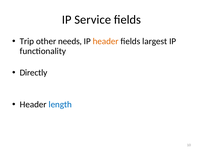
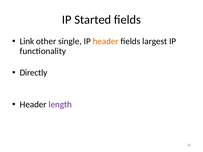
Service: Service -> Started
Trip: Trip -> Link
needs: needs -> single
length colour: blue -> purple
